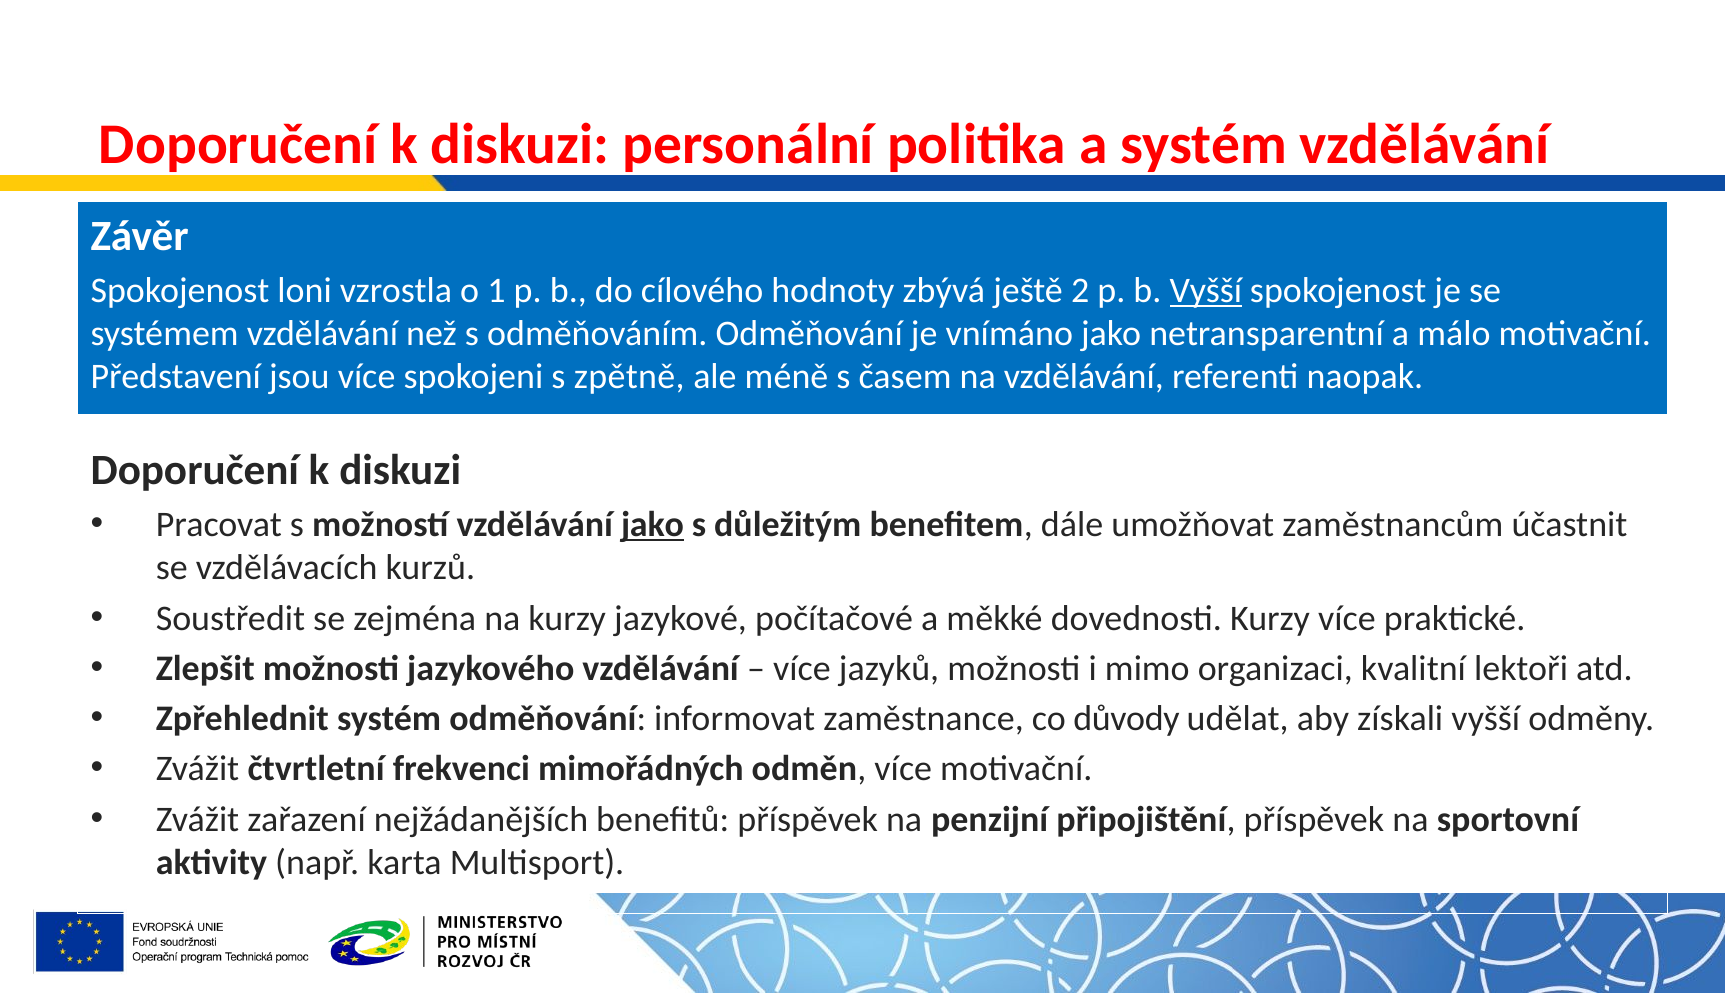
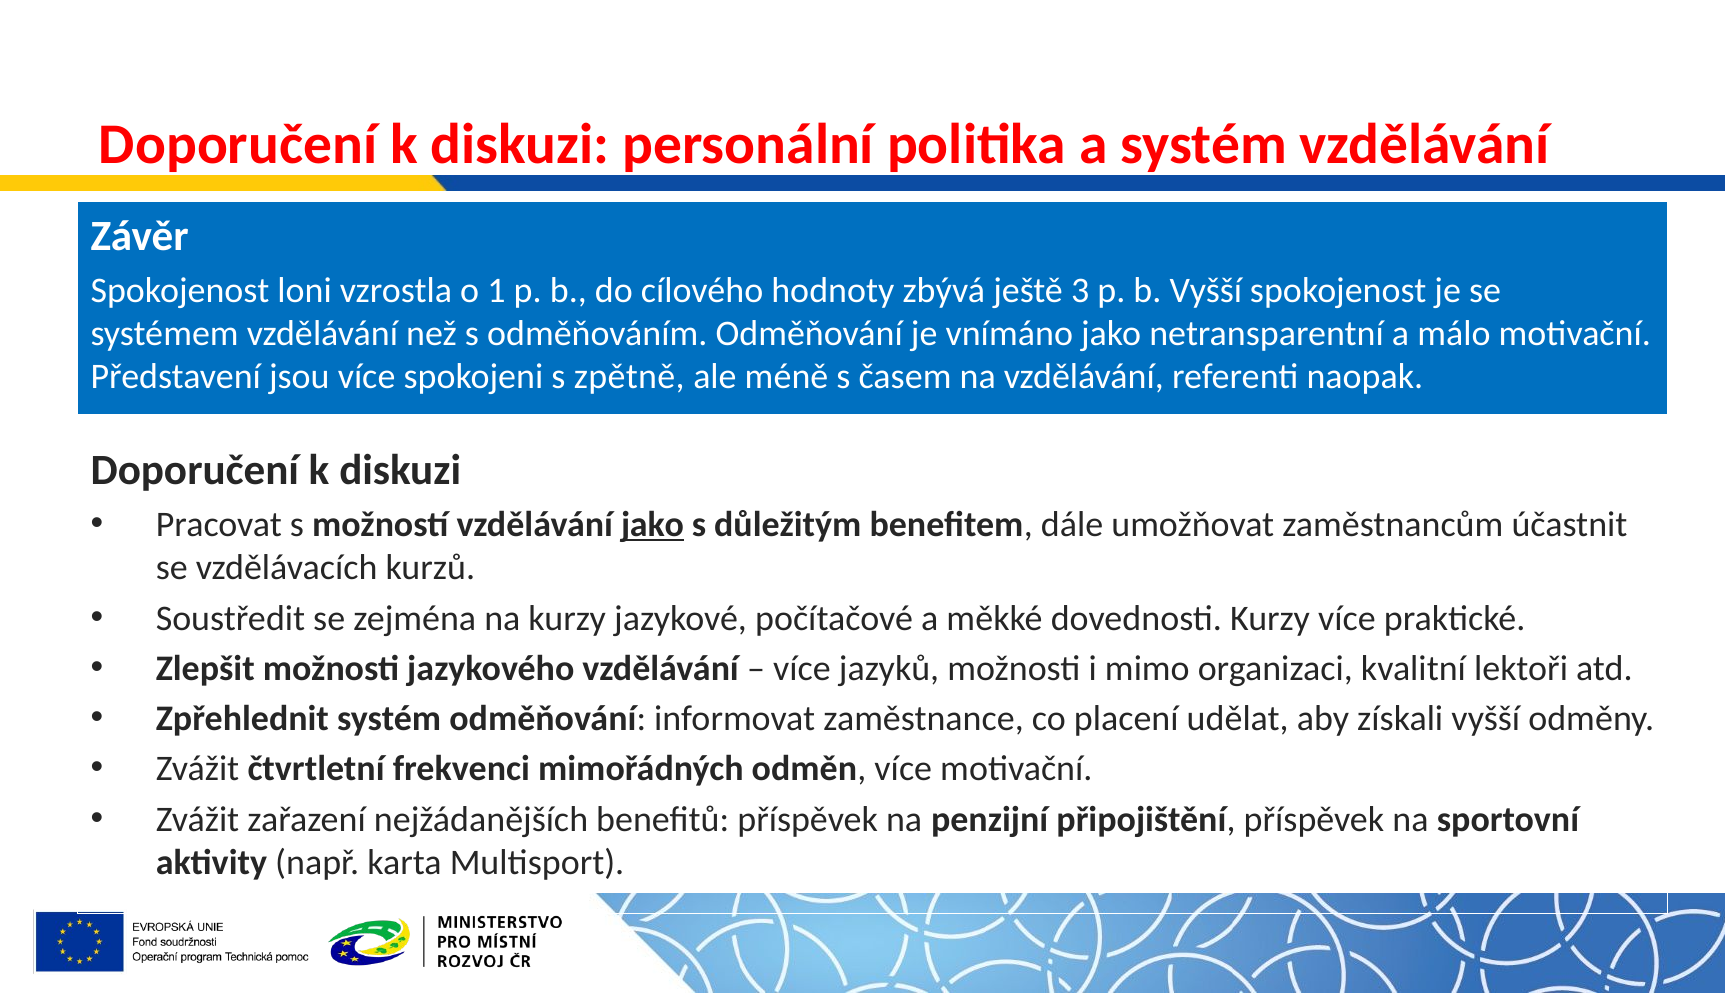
2: 2 -> 3
Vyšší at (1206, 291) underline: present -> none
důvody: důvody -> placení
